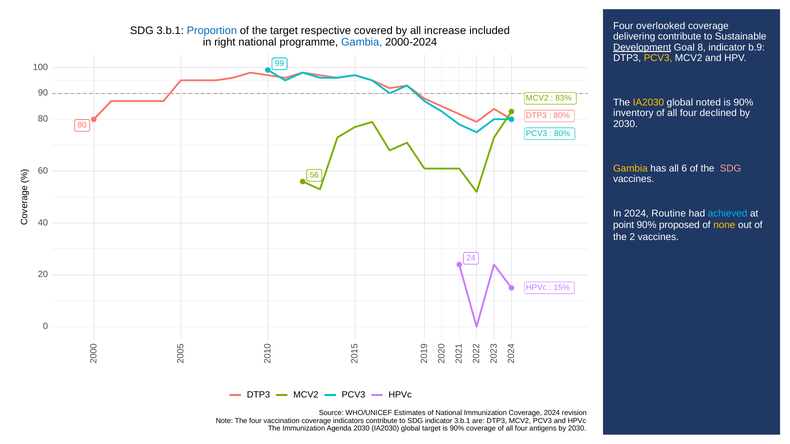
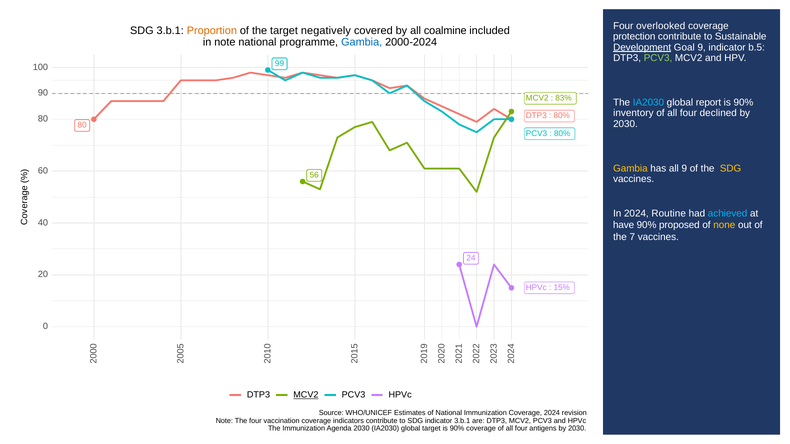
Proportion colour: blue -> orange
respective: respective -> negatively
increase: increase -> coalmine
delivering: delivering -> protection
in right: right -> note
Goal 8: 8 -> 9
b.9: b.9 -> b.5
PCV3 at (658, 58) colour: yellow -> light green
IA2030 at (648, 103) colour: yellow -> light blue
noted: noted -> report
all 6: 6 -> 9
SDG at (731, 169) colour: pink -> yellow
point: point -> have
the 2: 2 -> 7
MCV2 at (306, 395) underline: none -> present
